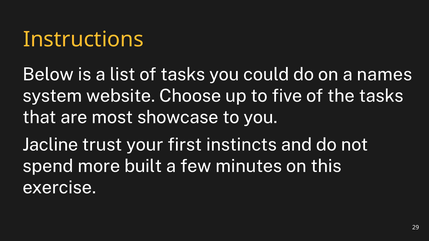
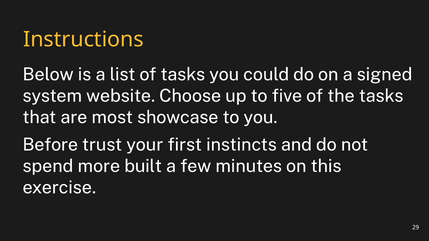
names: names -> signed
Jacline: Jacline -> Before
